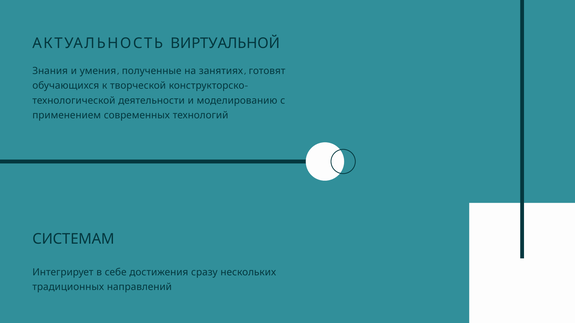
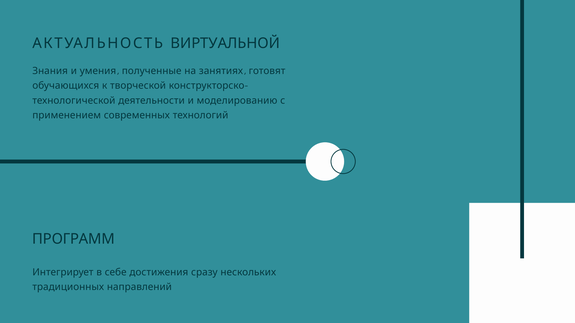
СИСТЕМАМ: СИСТЕМАМ -> ПРОГРАММ
